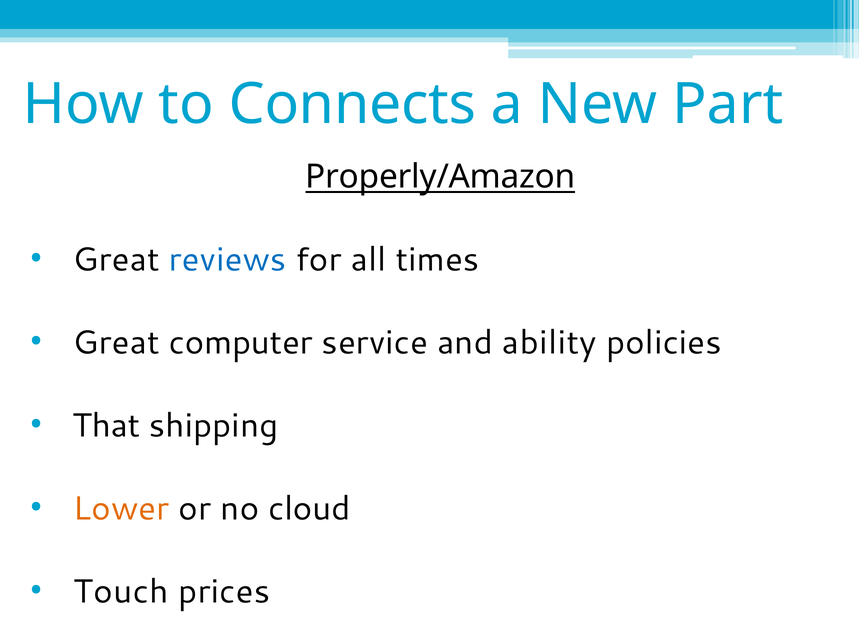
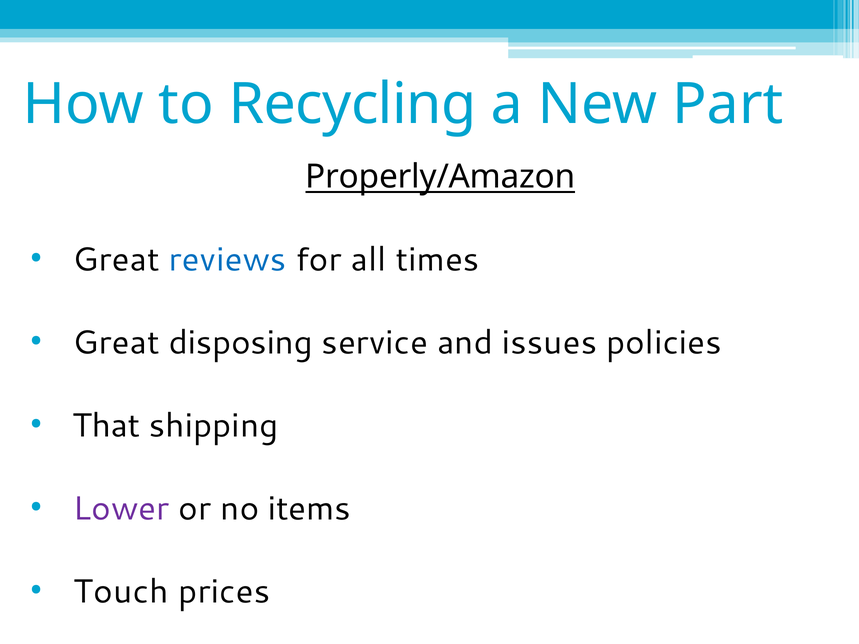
Connects: Connects -> Recycling
computer: computer -> disposing
ability: ability -> issues
Lower colour: orange -> purple
cloud: cloud -> items
